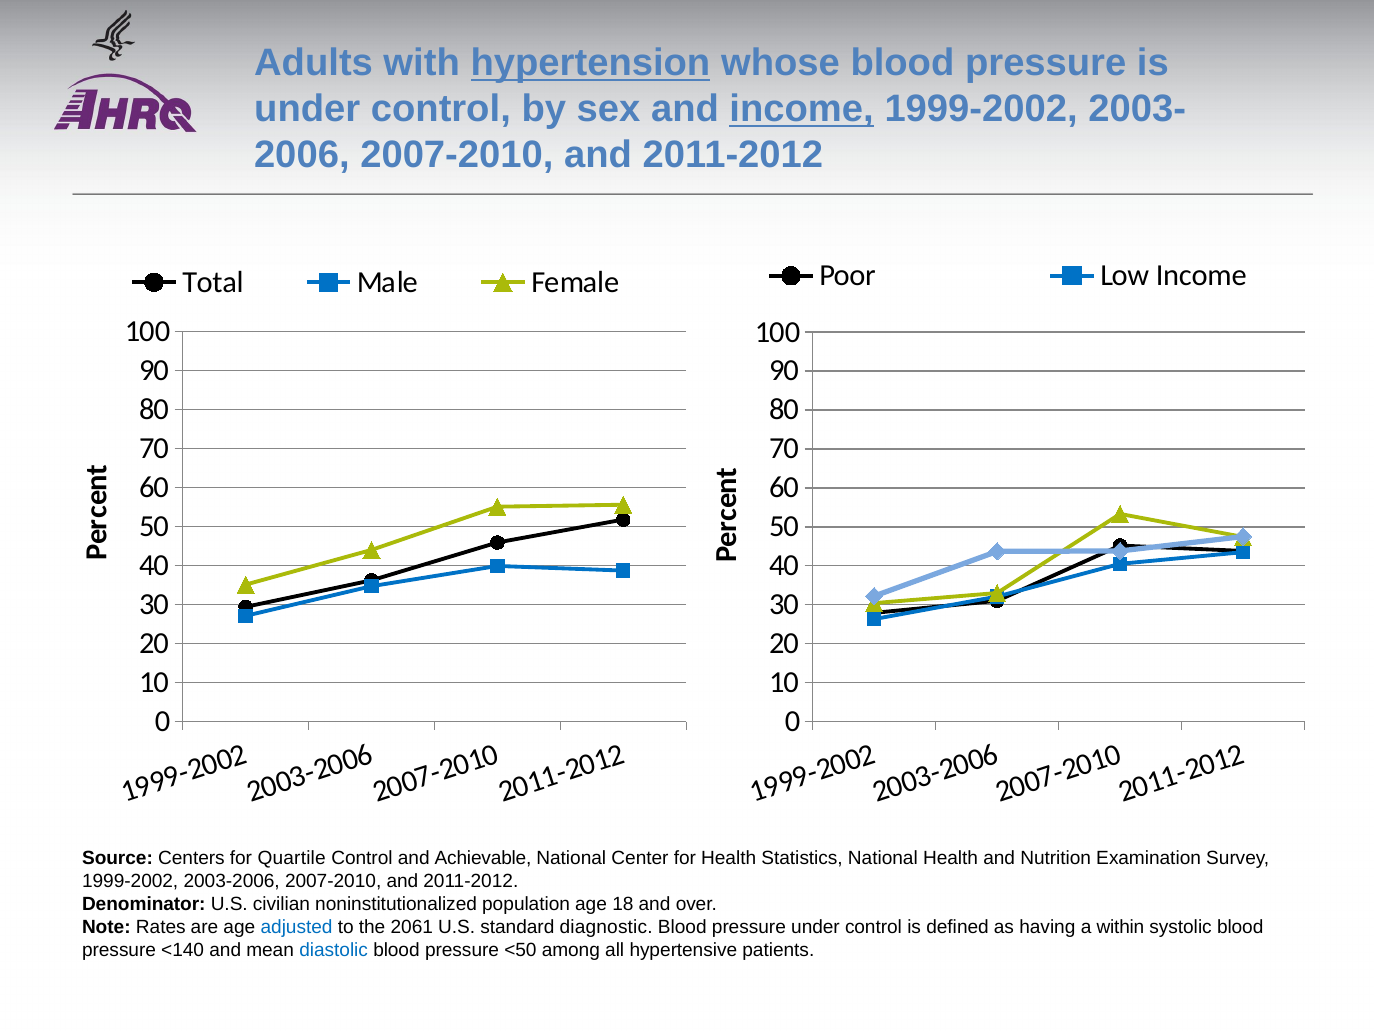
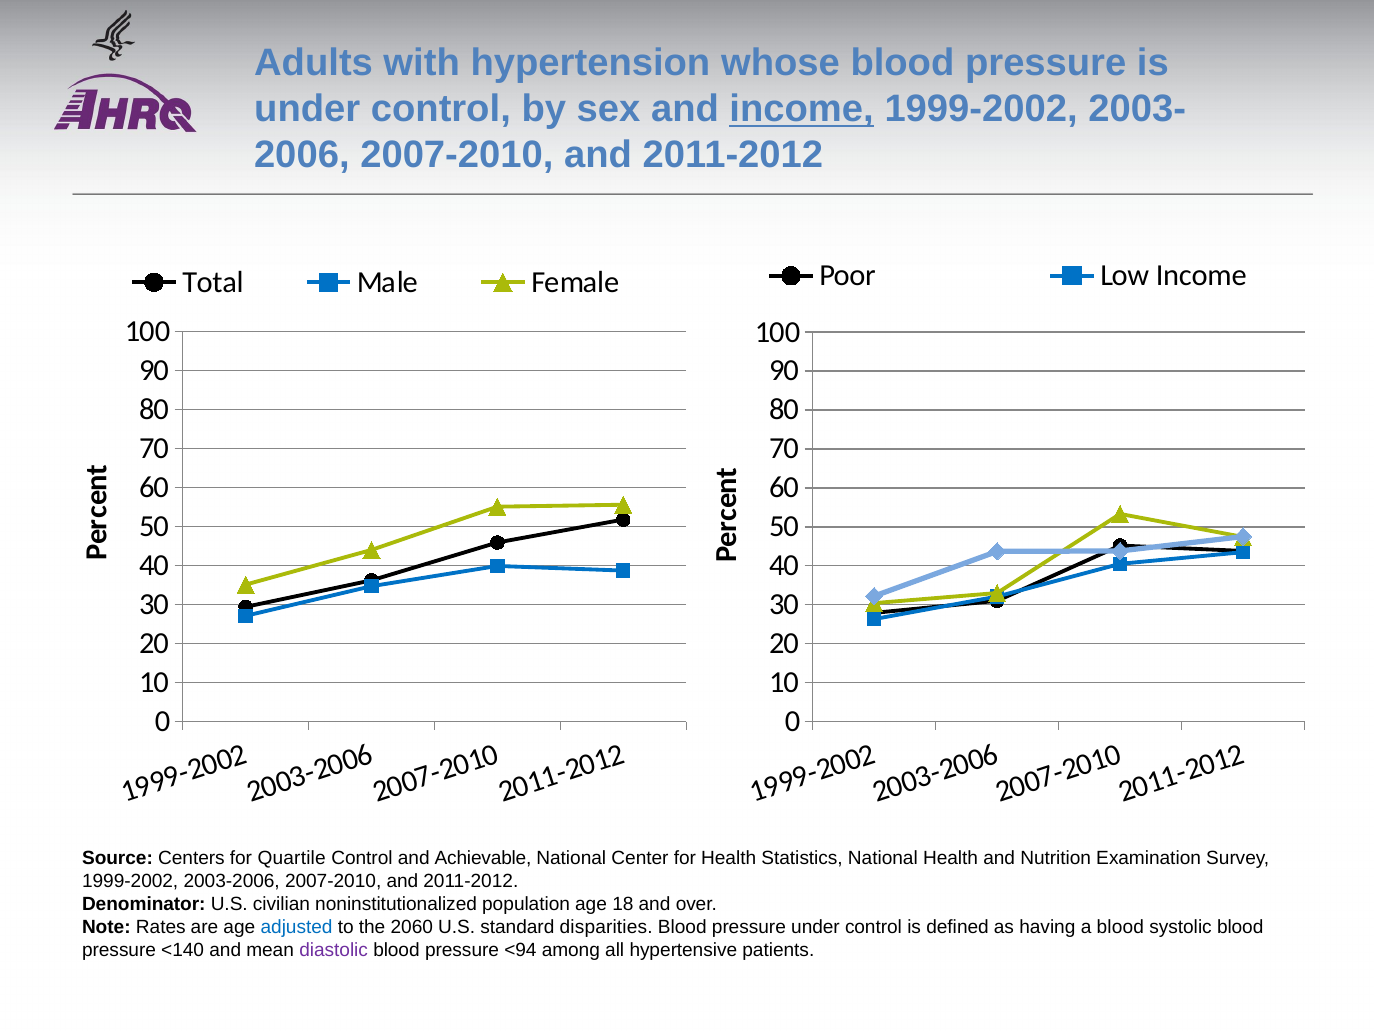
hypertension underline: present -> none
2061: 2061 -> 2060
diagnostic: diagnostic -> disparities
a within: within -> blood
diastolic colour: blue -> purple
<50: <50 -> <94
